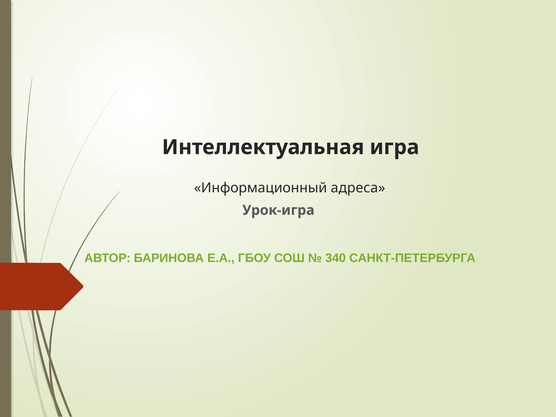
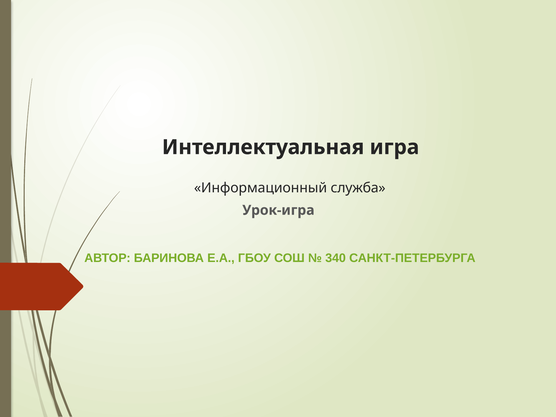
адреса: адреса -> служба
